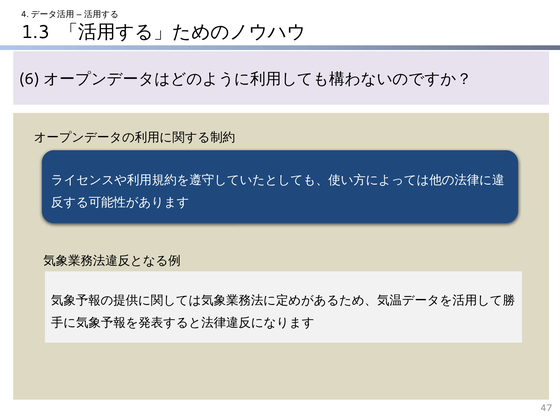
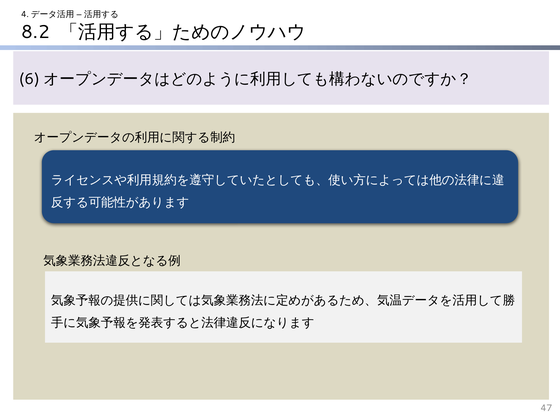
1.3: 1.3 -> 8.2
